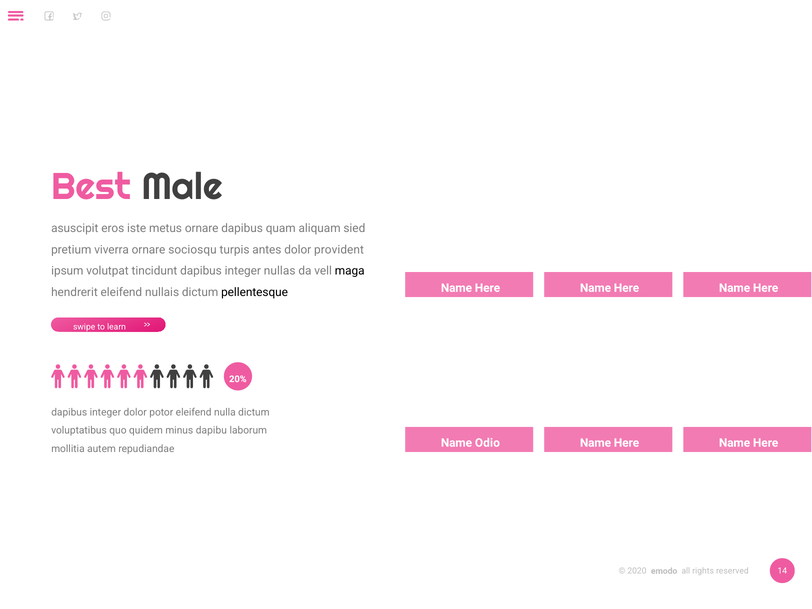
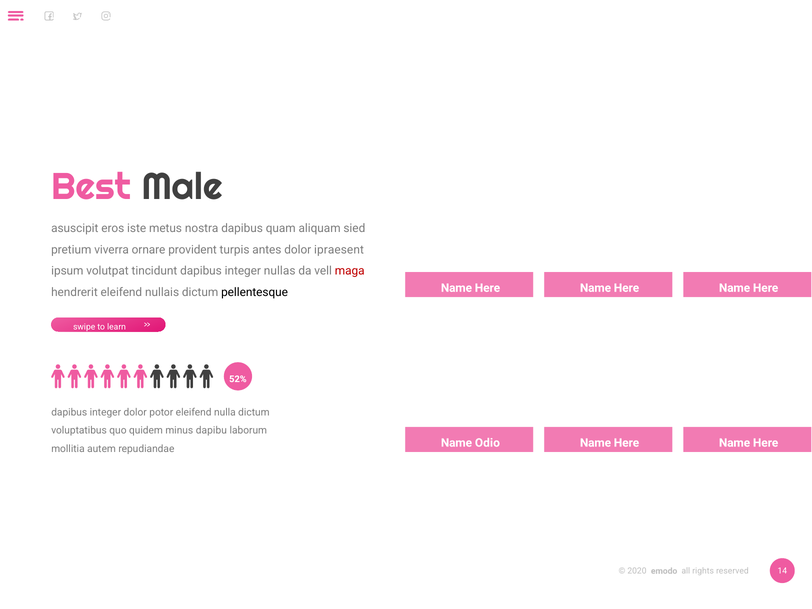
metus ornare: ornare -> nostra
sociosqu: sociosqu -> provident
provident: provident -> ipraesent
maga colour: black -> red
20%: 20% -> 52%
